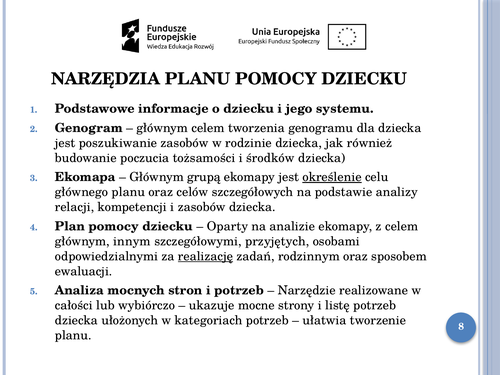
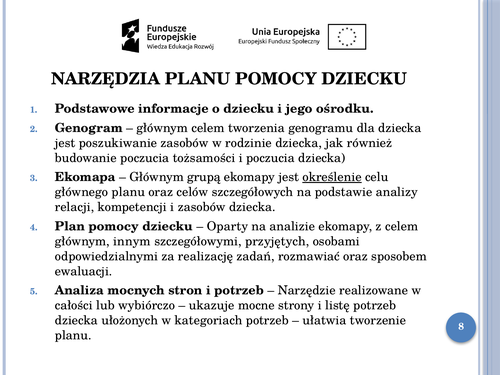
systemu: systemu -> ośrodku
i środków: środków -> poczucia
realizację underline: present -> none
rodzinnym: rodzinnym -> rozmawiać
